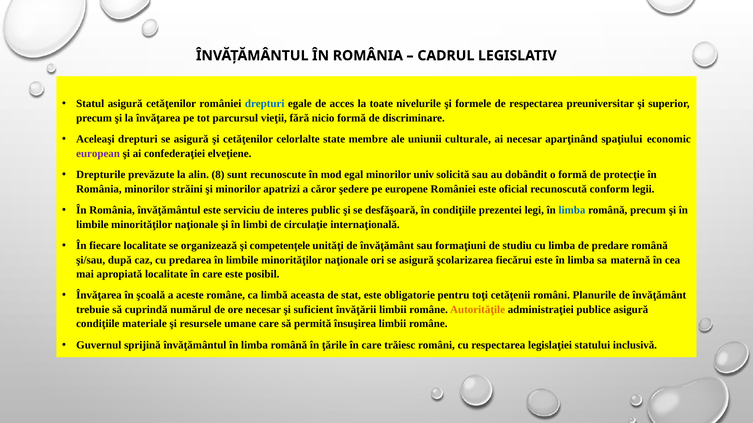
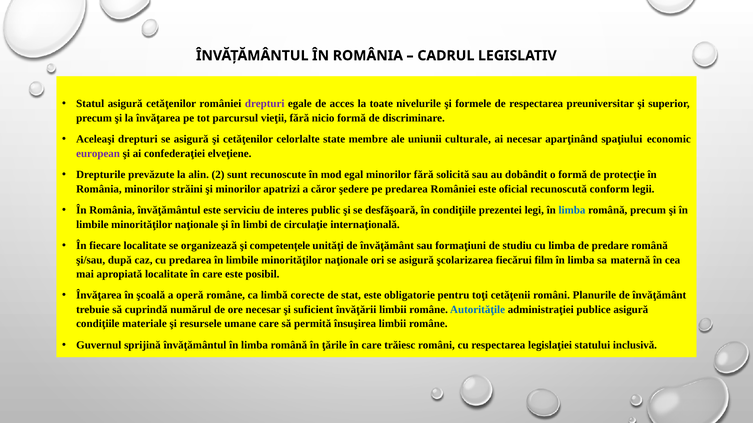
drepturi at (265, 104) colour: blue -> purple
8: 8 -> 2
minorilor univ: univ -> fără
pe europene: europene -> predarea
fiecărui este: este -> film
aceste: aceste -> operă
aceasta: aceasta -> corecte
Autorităţile colour: orange -> blue
